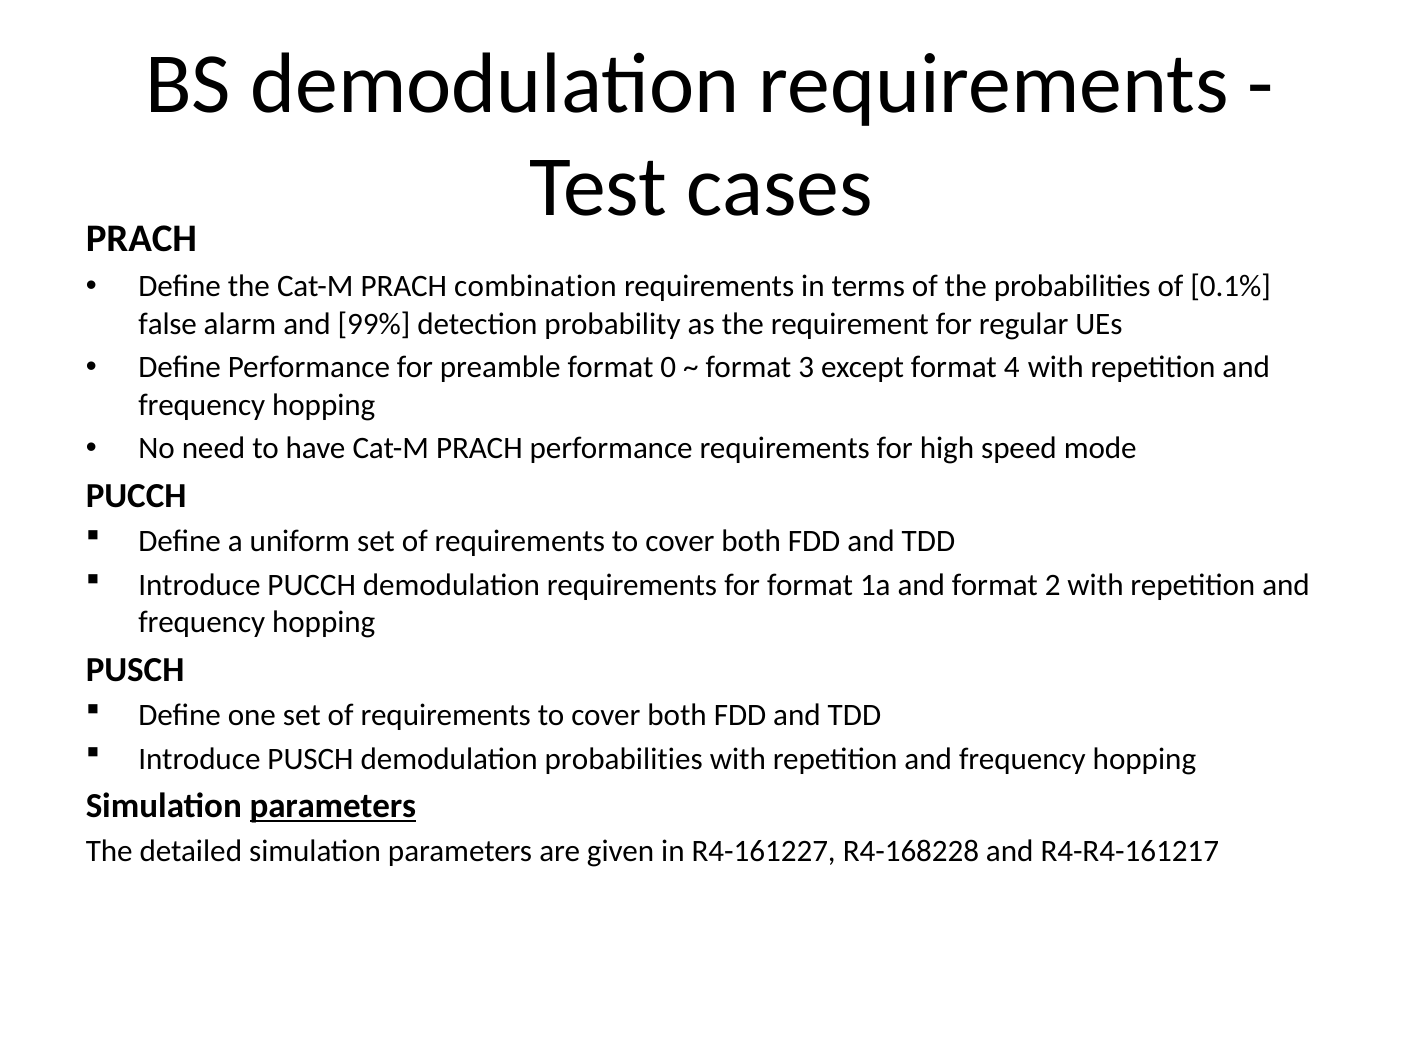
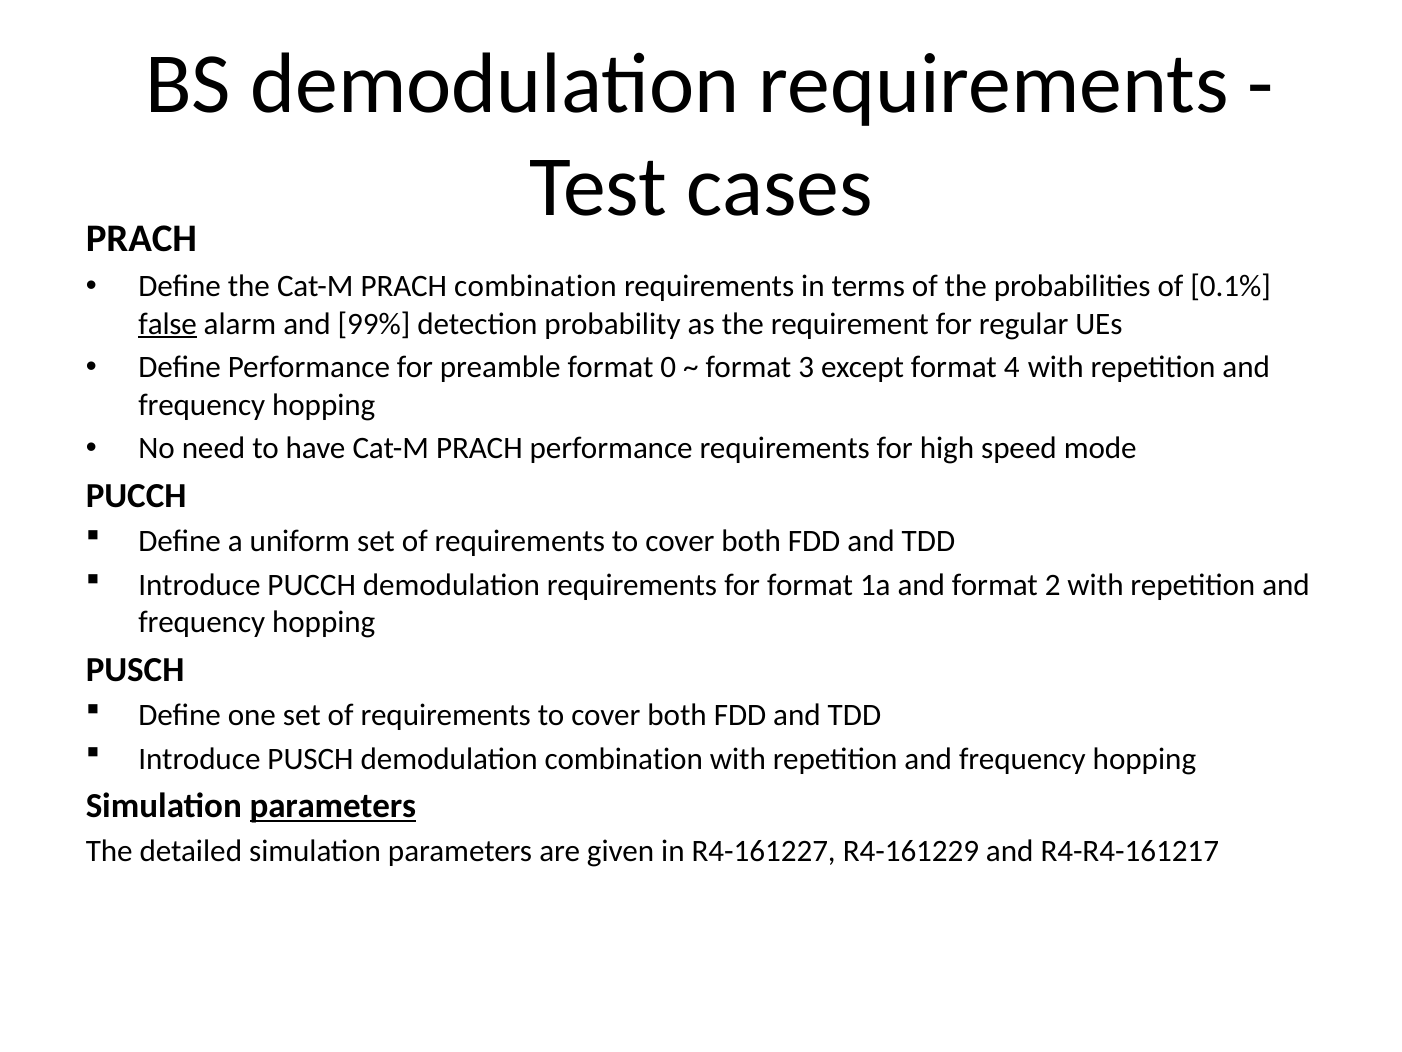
false underline: none -> present
demodulation probabilities: probabilities -> combination
R4-168228: R4-168228 -> R4-161229
